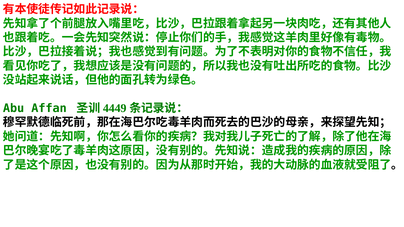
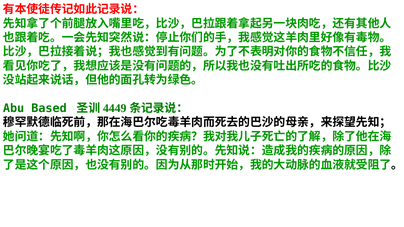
Affan: Affan -> Based
